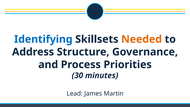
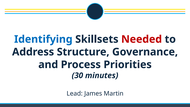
Needed colour: orange -> red
